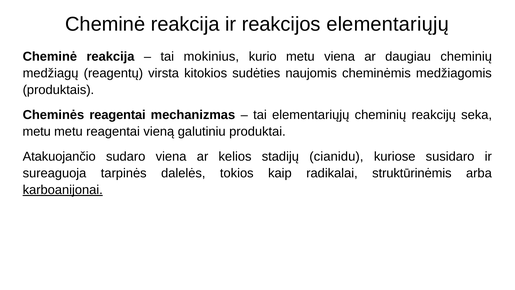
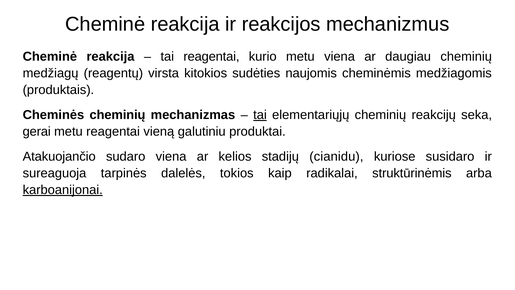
reakcijos elementariųjų: elementariųjų -> mechanizmus
tai mokinius: mokinius -> reagentai
Cheminės reagentai: reagentai -> cheminių
tai at (260, 115) underline: none -> present
metu at (37, 131): metu -> gerai
